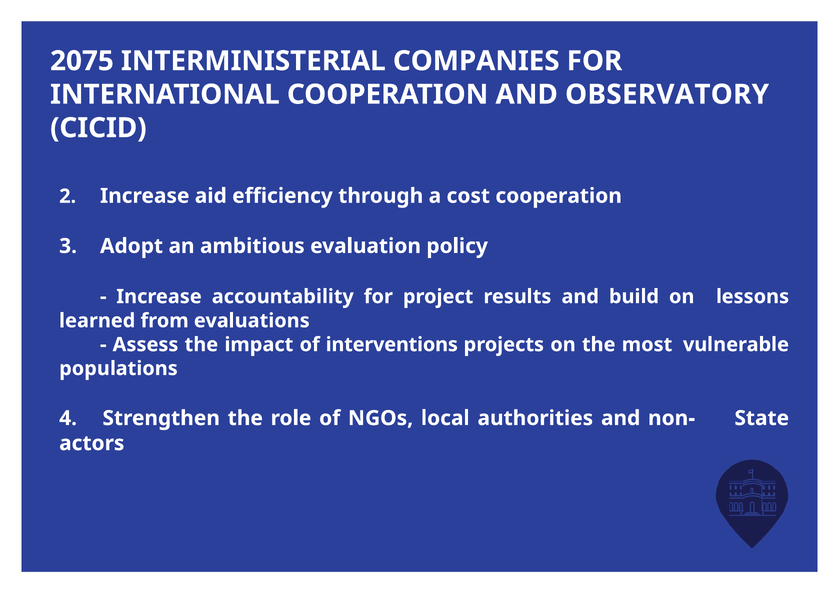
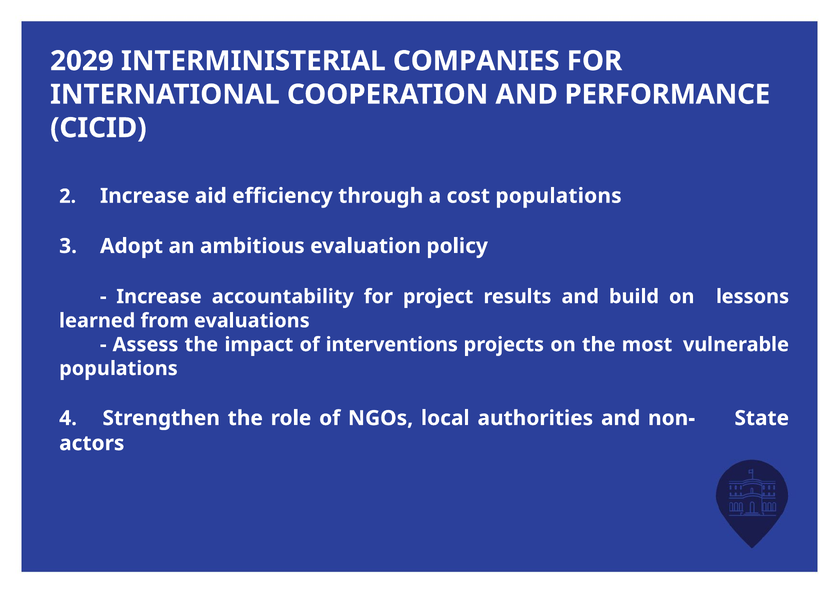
2075: 2075 -> 2029
OBSERVATORY: OBSERVATORY -> PERFORMANCE
cost cooperation: cooperation -> populations
